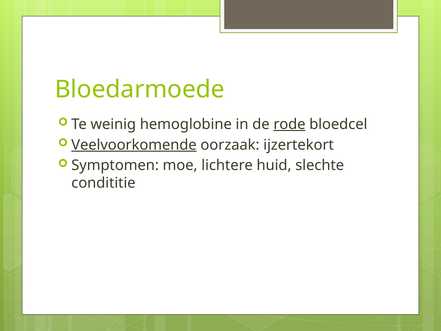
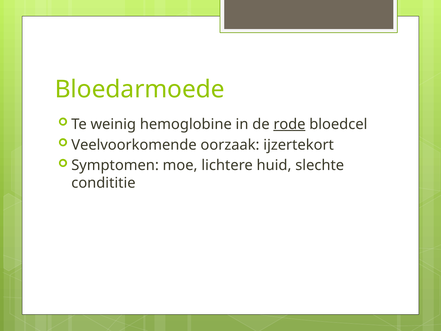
Veelvoorkomende underline: present -> none
